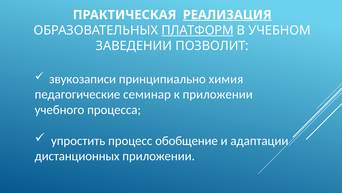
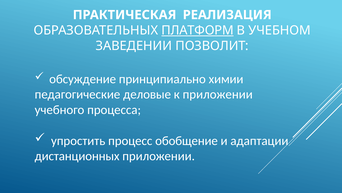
РЕАЛИЗАЦИЯ underline: present -> none
звукозаписи: звукозаписи -> обсуждение
химия: химия -> химии
семинар: семинар -> деловые
